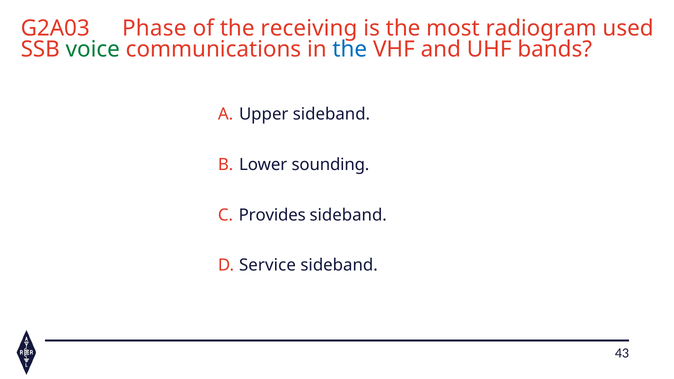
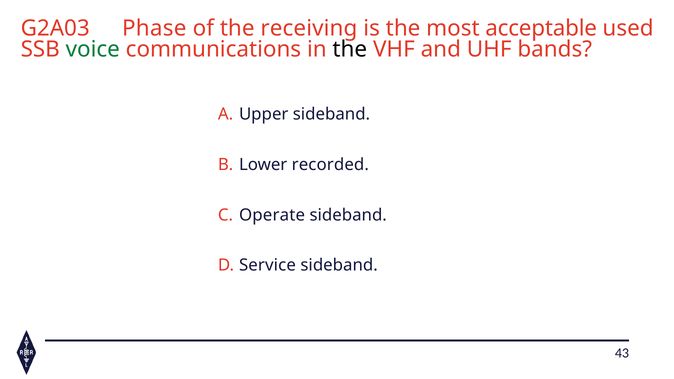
radiogram: radiogram -> acceptable
the at (350, 49) colour: blue -> black
sounding: sounding -> recorded
Provides: Provides -> Operate
